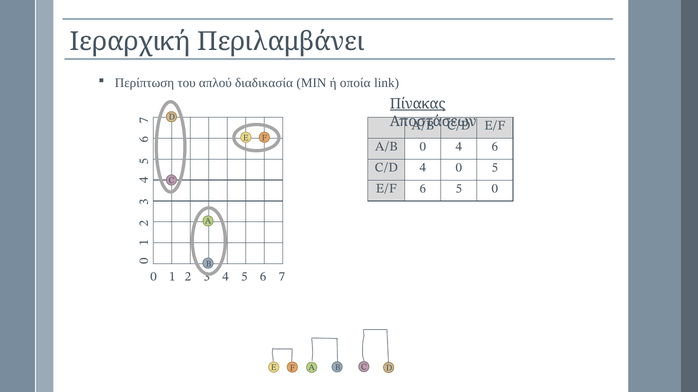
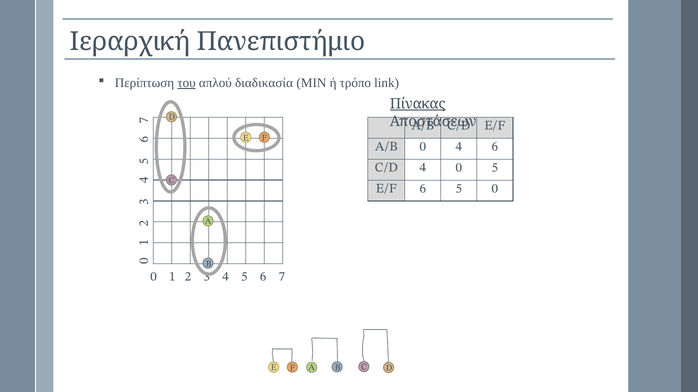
Περιλαμβάνει: Περιλαμβάνει -> Πανεπιστήμιο
του underline: none -> present
οποία: οποία -> τρόπο
